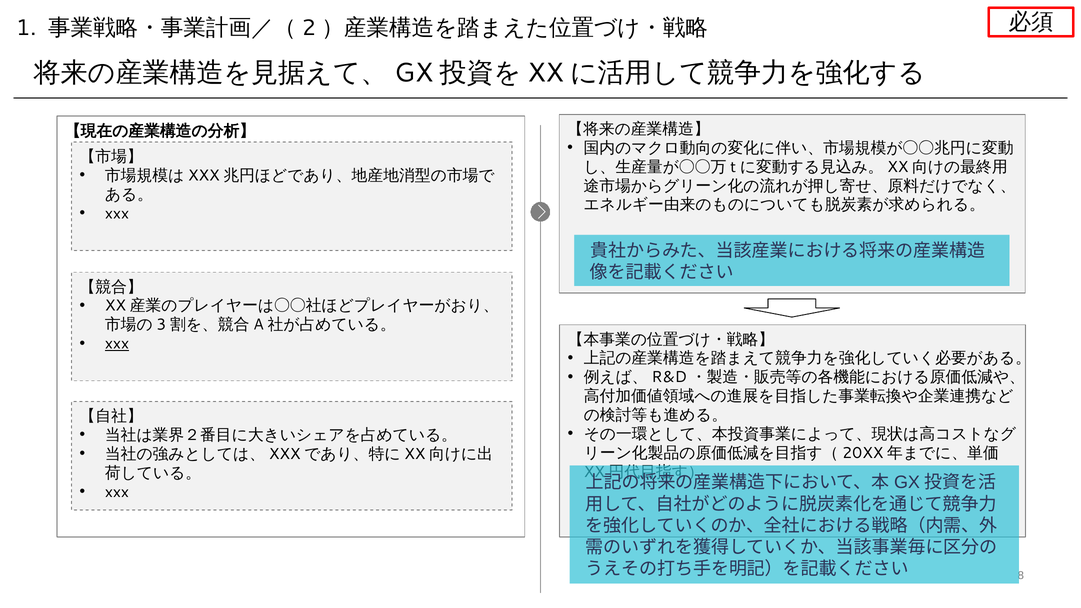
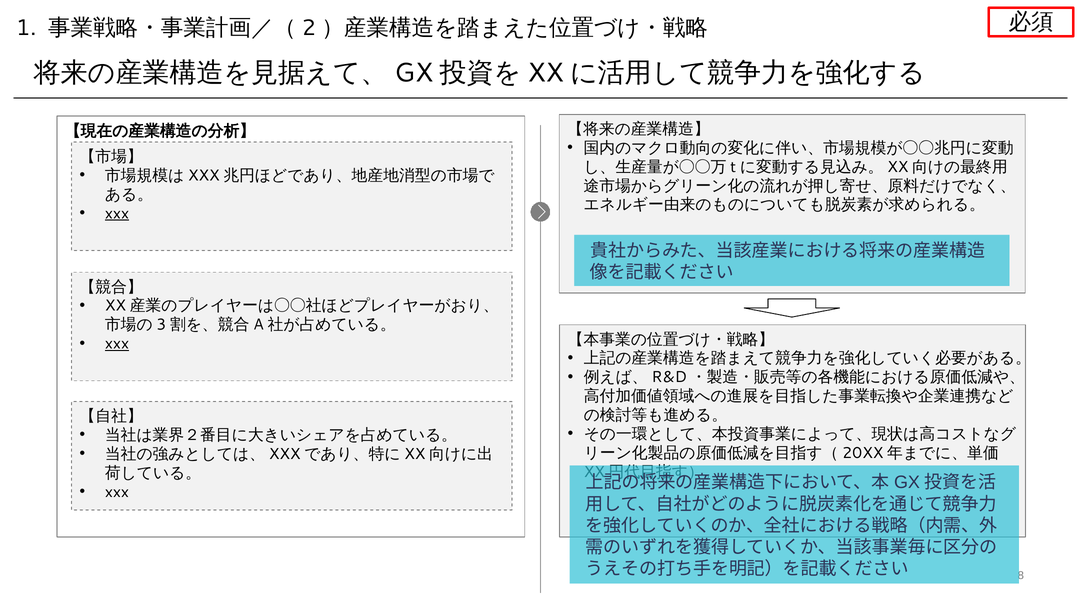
xxx at (117, 213) underline: none -> present
